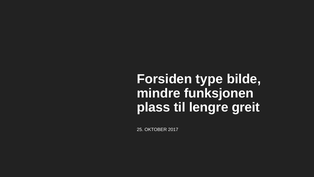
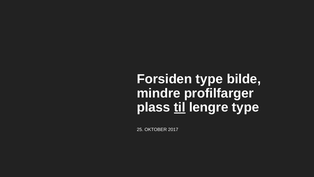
funksjonen: funksjonen -> profilfarger
til underline: none -> present
lengre greit: greit -> type
